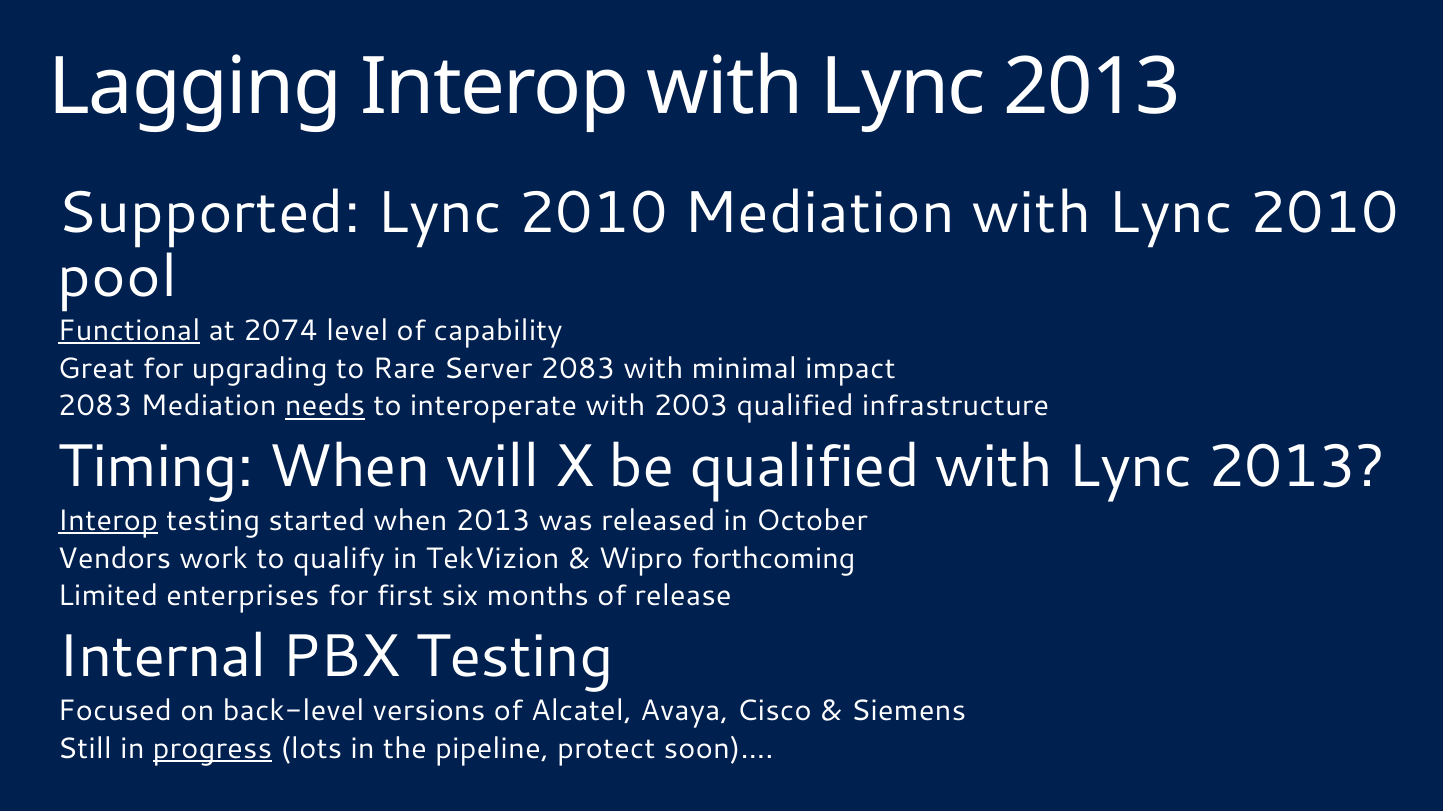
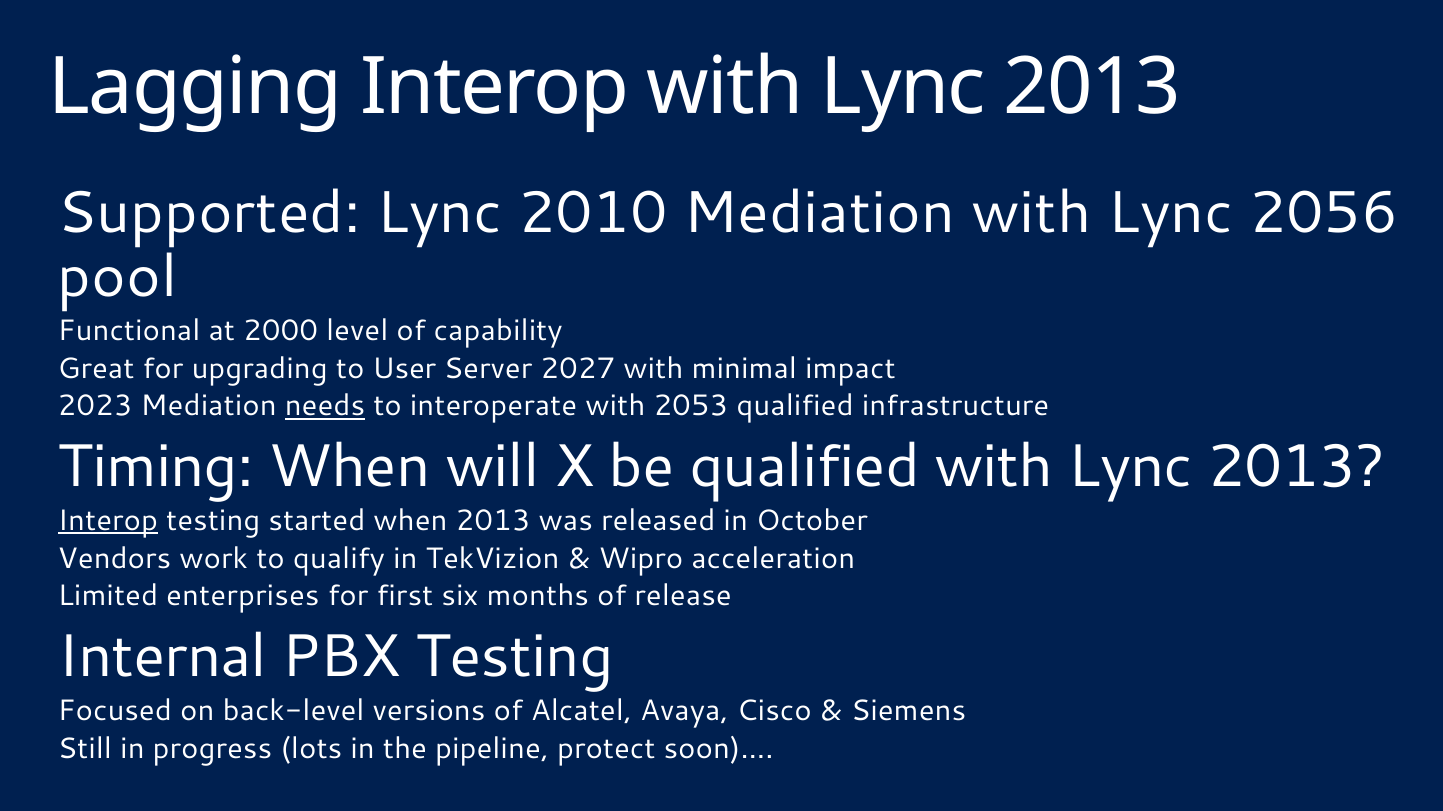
with Lync 2010: 2010 -> 2056
Functional underline: present -> none
2074: 2074 -> 2000
Rare: Rare -> User
Server 2083: 2083 -> 2027
2083 at (95, 406): 2083 -> 2023
2003: 2003 -> 2053
forthcoming: forthcoming -> acceleration
progress underline: present -> none
